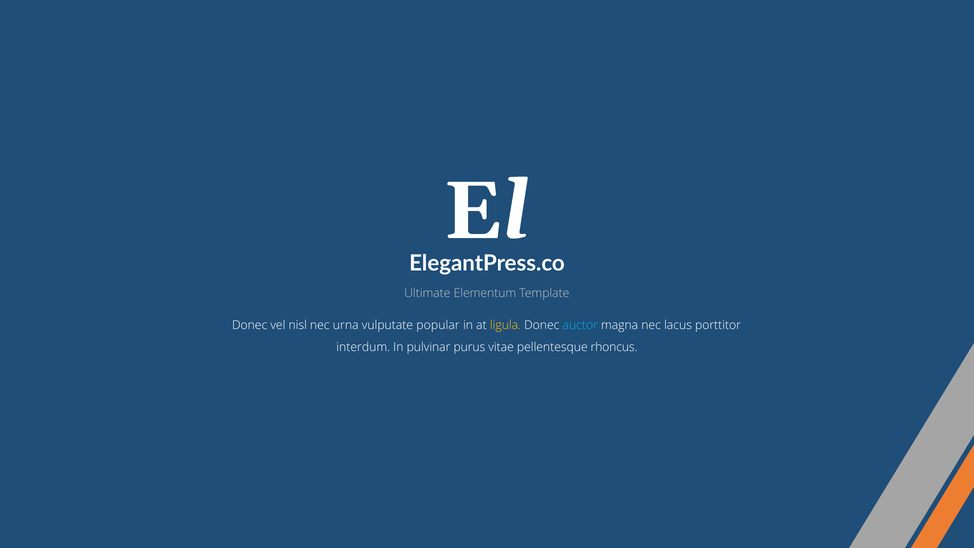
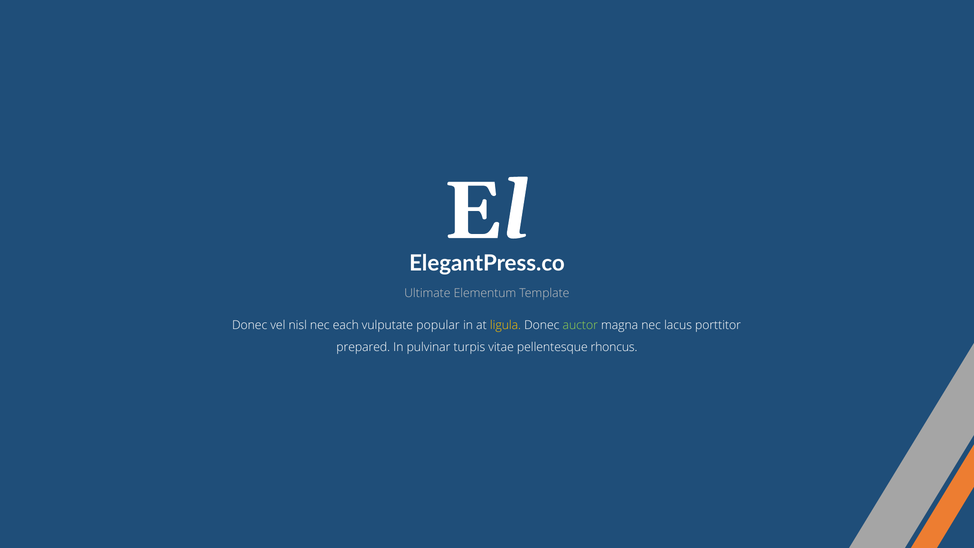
urna: urna -> each
auctor colour: light blue -> light green
interdum: interdum -> prepared
purus: purus -> turpis
